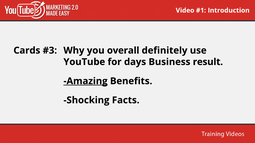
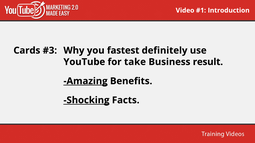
overall: overall -> fastest
days: days -> take
Shocking underline: none -> present
